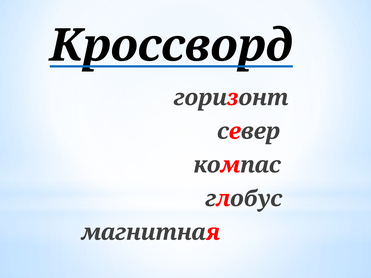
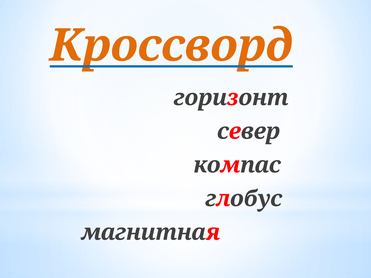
Кроссворд colour: black -> orange
